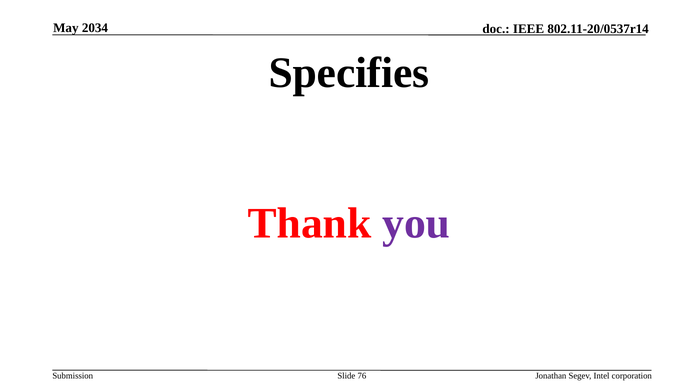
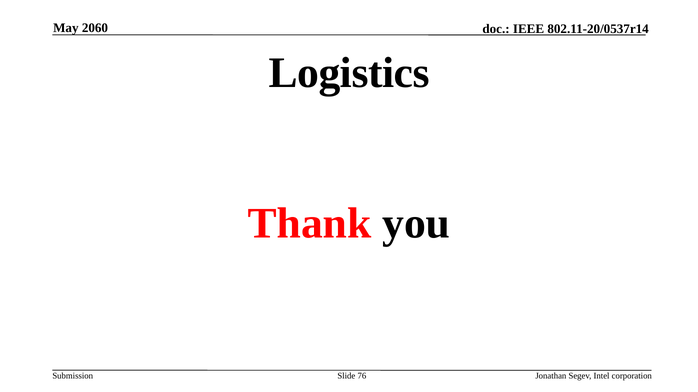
2034: 2034 -> 2060
Specifies: Specifies -> Logistics
you colour: purple -> black
